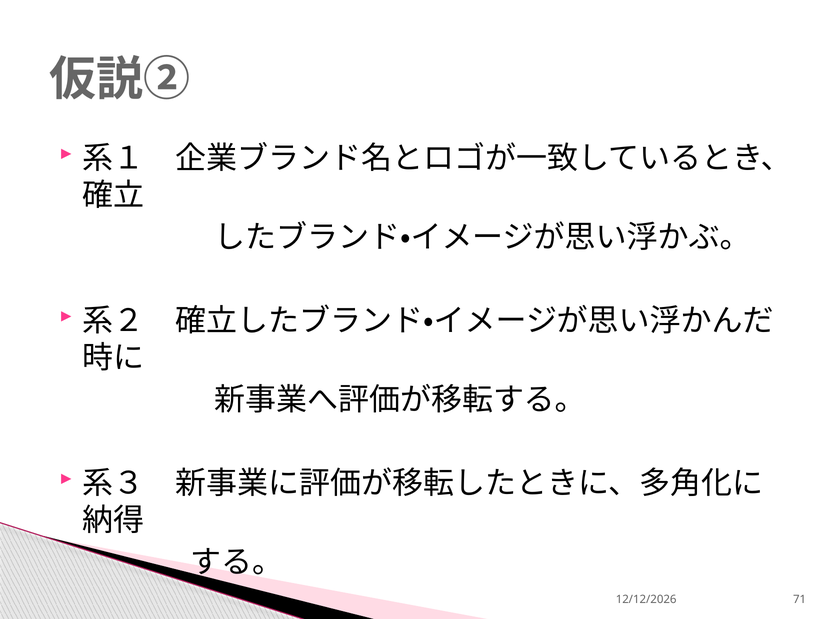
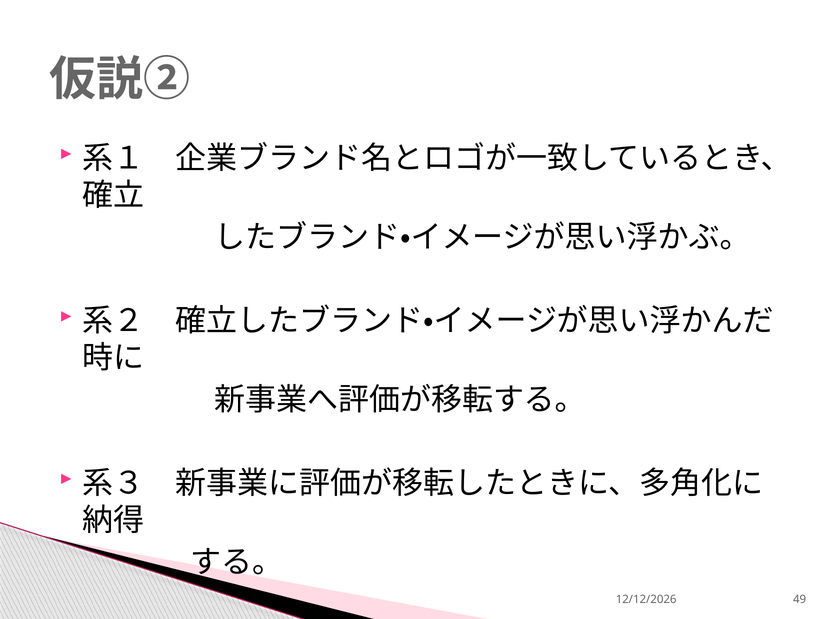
71: 71 -> 49
